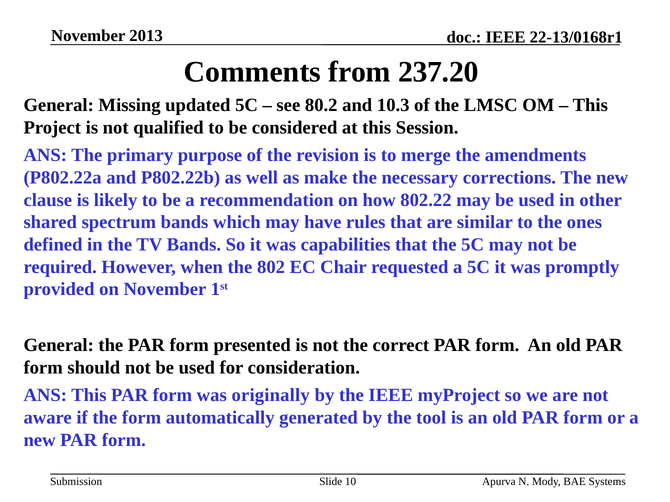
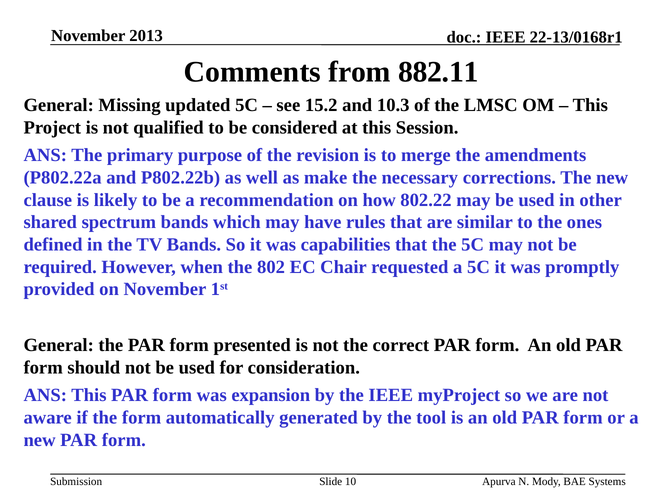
237.20: 237.20 -> 882.11
80.2: 80.2 -> 15.2
originally: originally -> expansion
